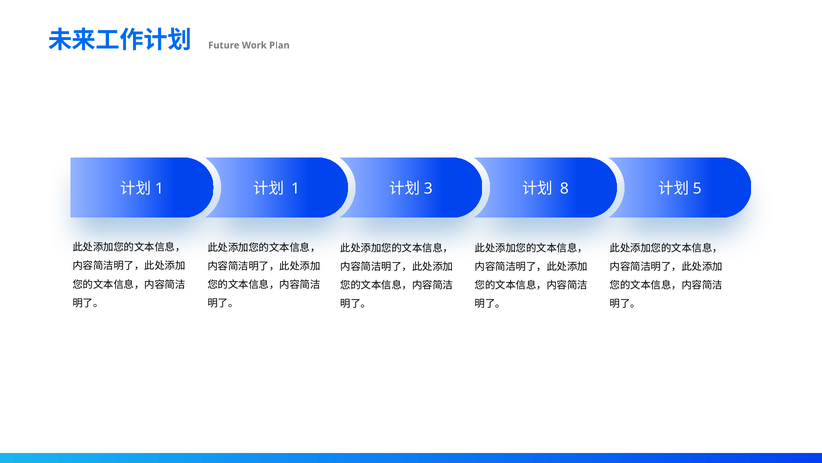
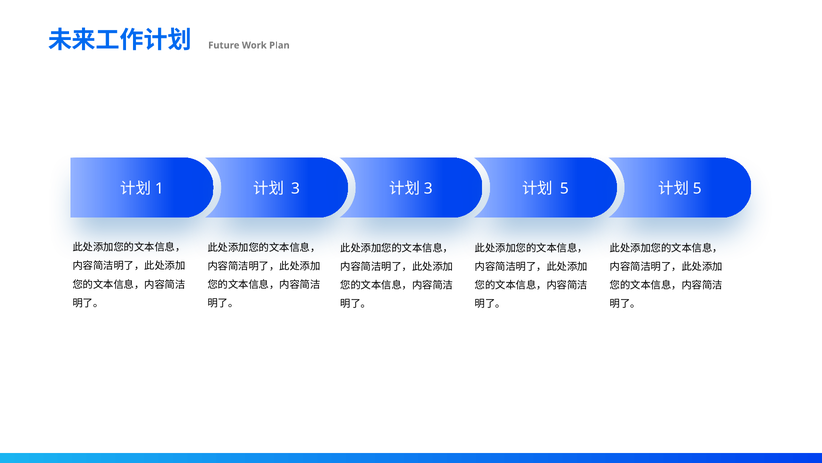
1: 1 -> 3
8: 8 -> 5
